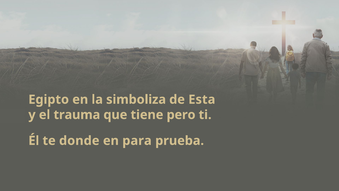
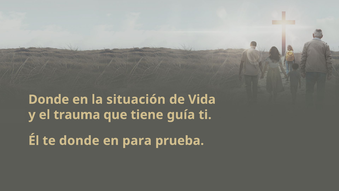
Egipto at (49, 99): Egipto -> Donde
simboliza: simboliza -> situación
Esta: Esta -> Vida
pero: pero -> guía
